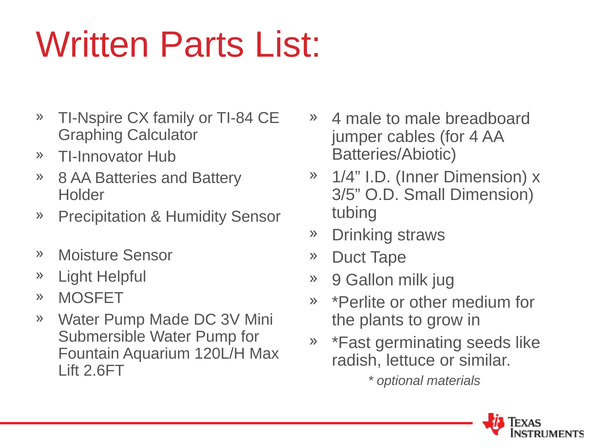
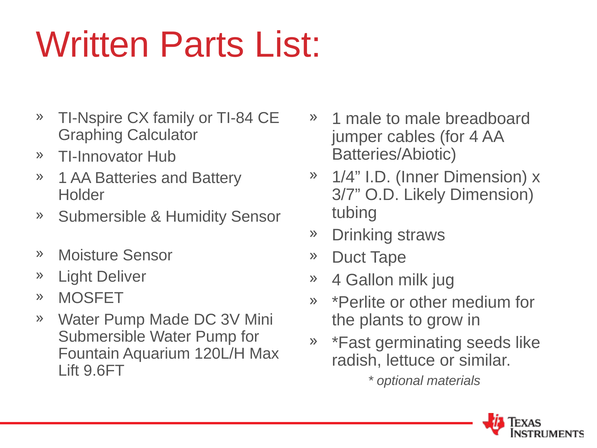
4 at (336, 119): 4 -> 1
8 at (63, 178): 8 -> 1
3/5: 3/5 -> 3/7
Small: Small -> Likely
Precipitation at (102, 216): Precipitation -> Submersible
Helpful: Helpful -> Deliver
9 at (336, 280): 9 -> 4
2.6FT: 2.6FT -> 9.6FT
